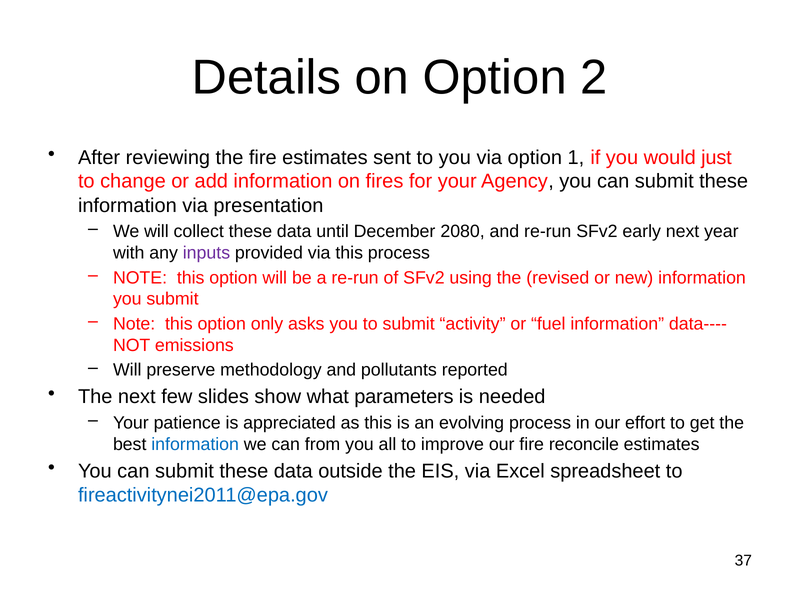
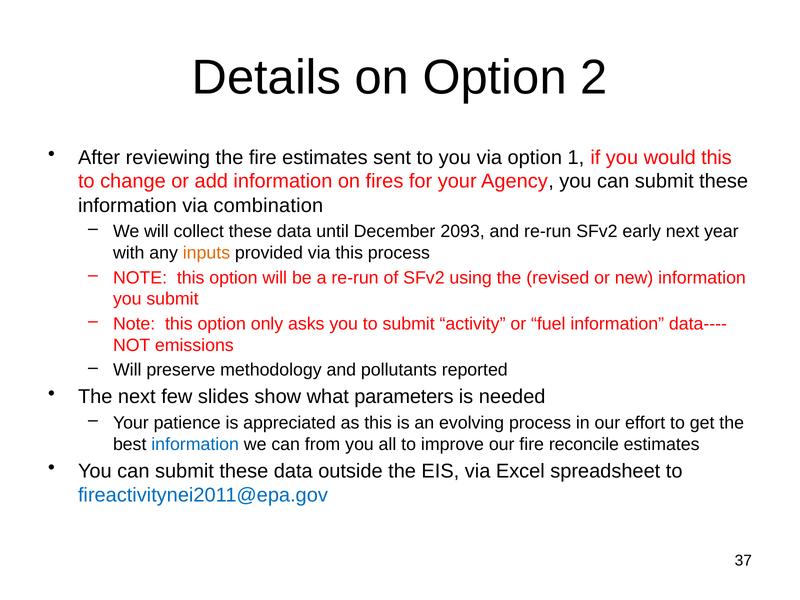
would just: just -> this
presentation: presentation -> combination
2080: 2080 -> 2093
inputs colour: purple -> orange
